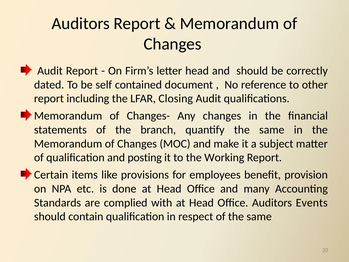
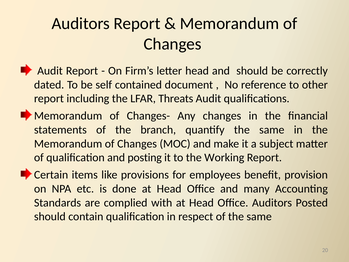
Closing: Closing -> Threats
Events: Events -> Posted
